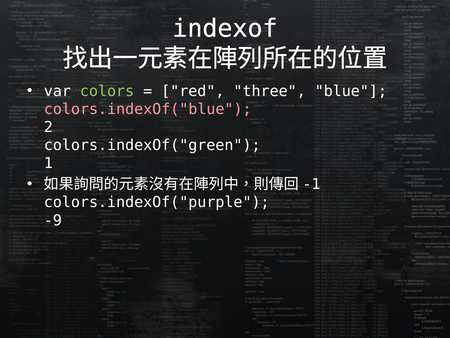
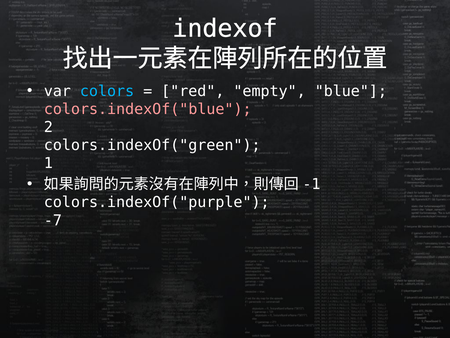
colors colour: light green -> light blue
three: three -> empty
-9: -9 -> -7
